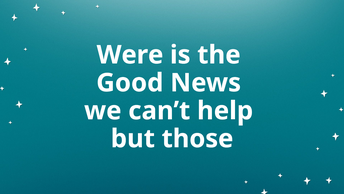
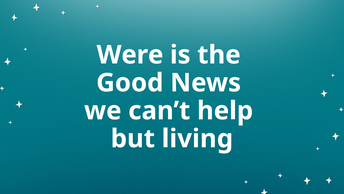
those: those -> living
